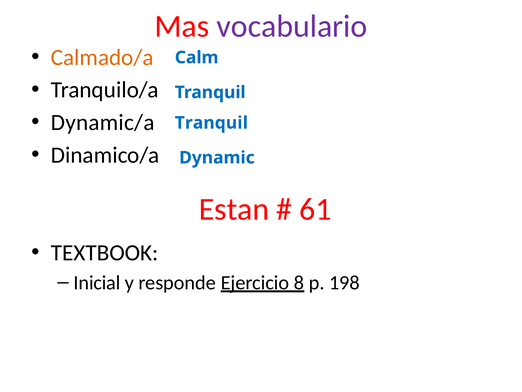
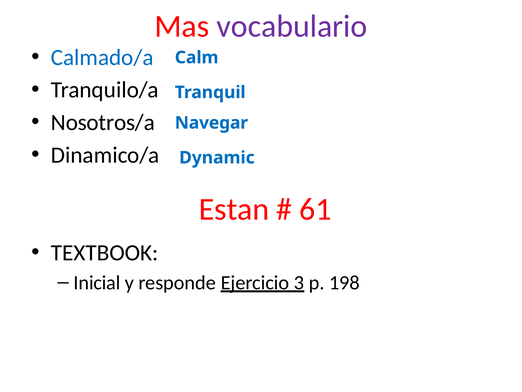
Calmado/a colour: orange -> blue
Dynamic/a: Dynamic/a -> Nosotros/a
Tranquil at (211, 123): Tranquil -> Navegar
8: 8 -> 3
